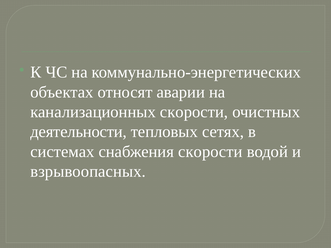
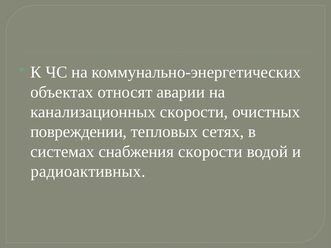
деятельности: деятельности -> повреждении
взрывоопасных: взрывоопасных -> радиоактивных
